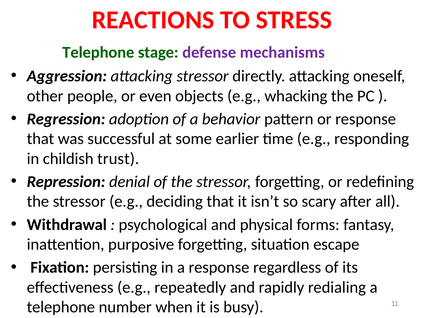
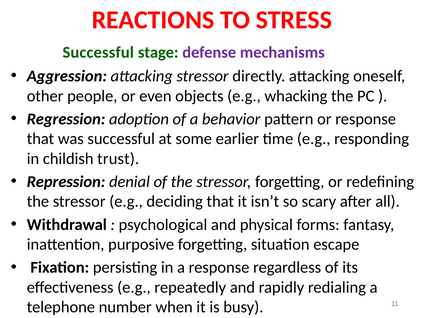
Telephone at (98, 52): Telephone -> Successful
